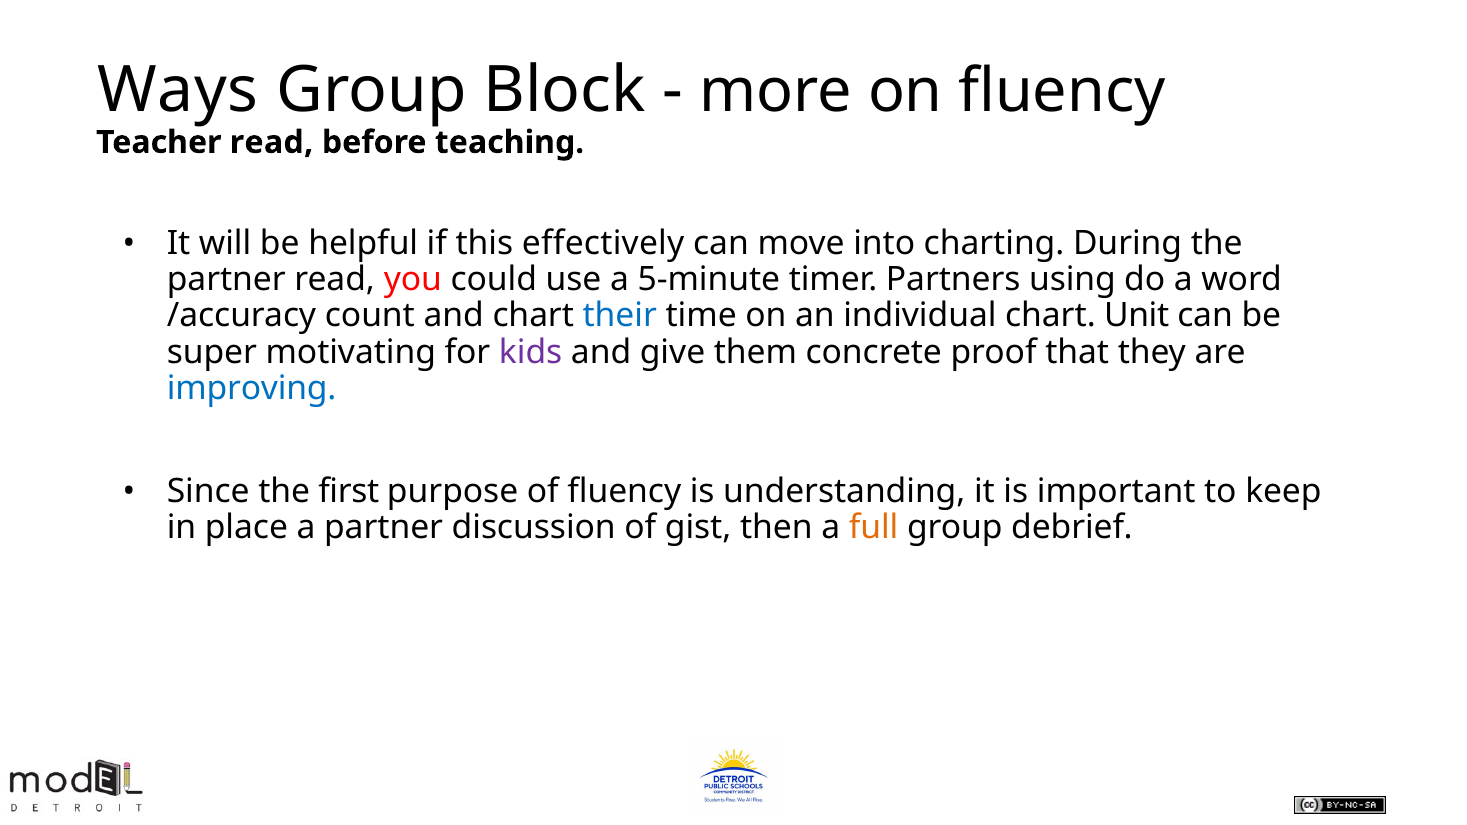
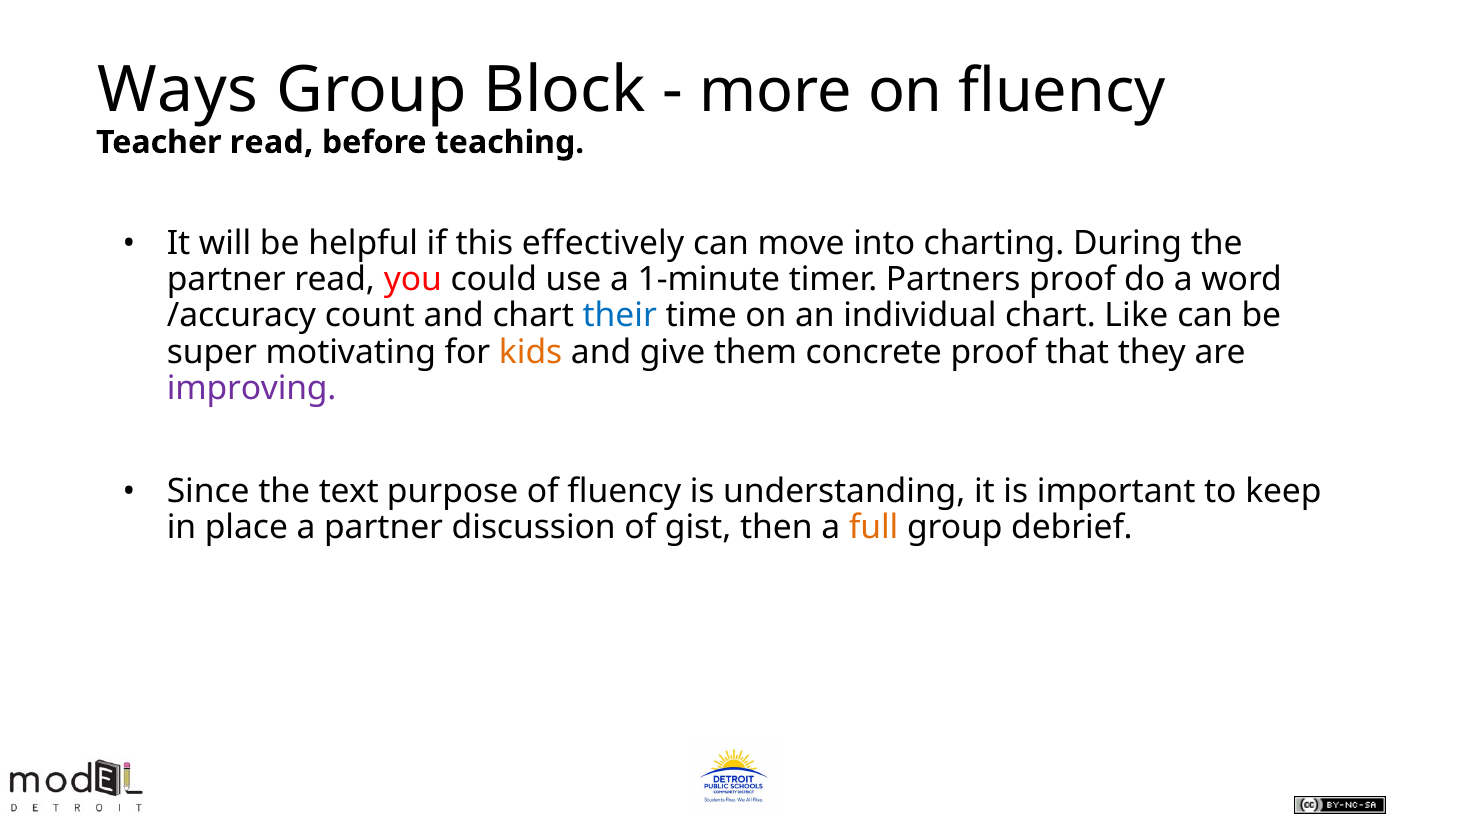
5-minute: 5-minute -> 1-minute
Partners using: using -> proof
Unit: Unit -> Like
kids colour: purple -> orange
improving colour: blue -> purple
first: first -> text
